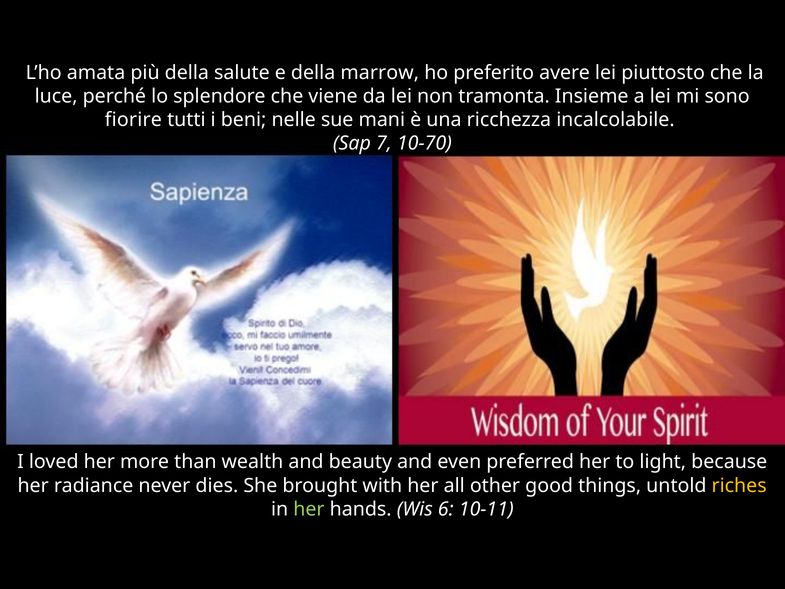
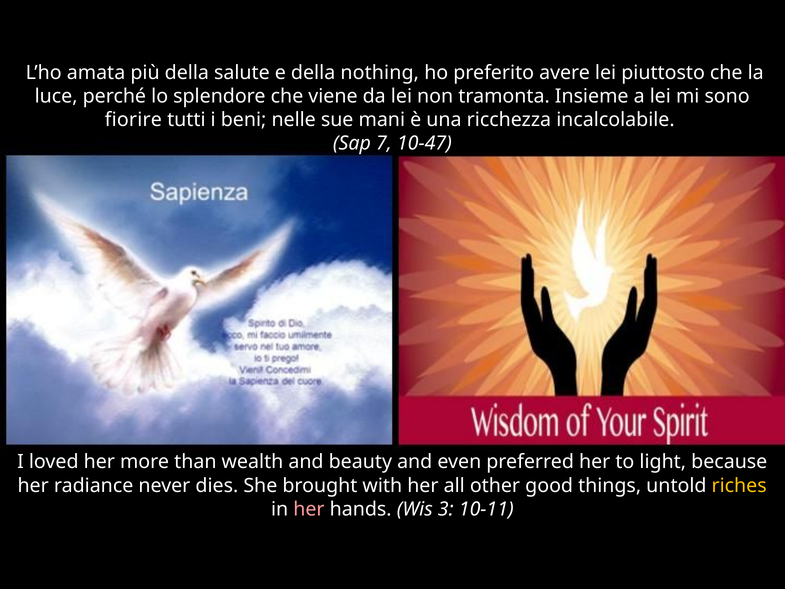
marrow: marrow -> nothing
10-70: 10-70 -> 10-47
her at (309, 509) colour: light green -> pink
6: 6 -> 3
